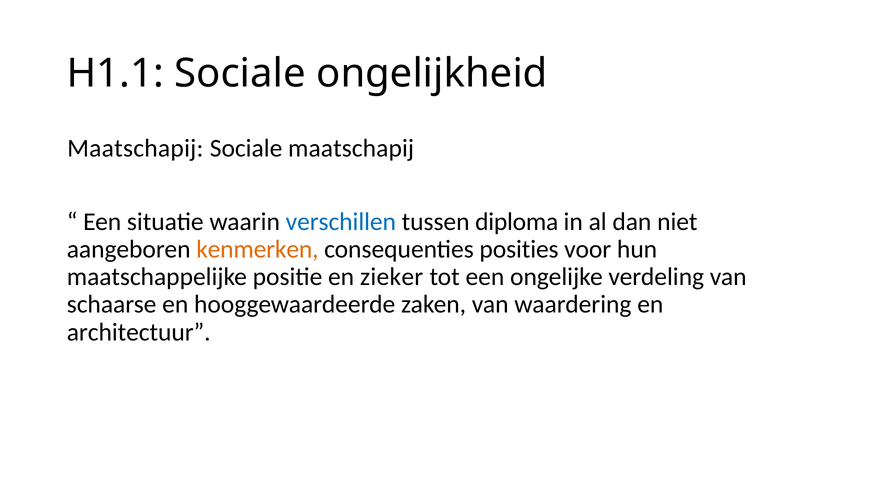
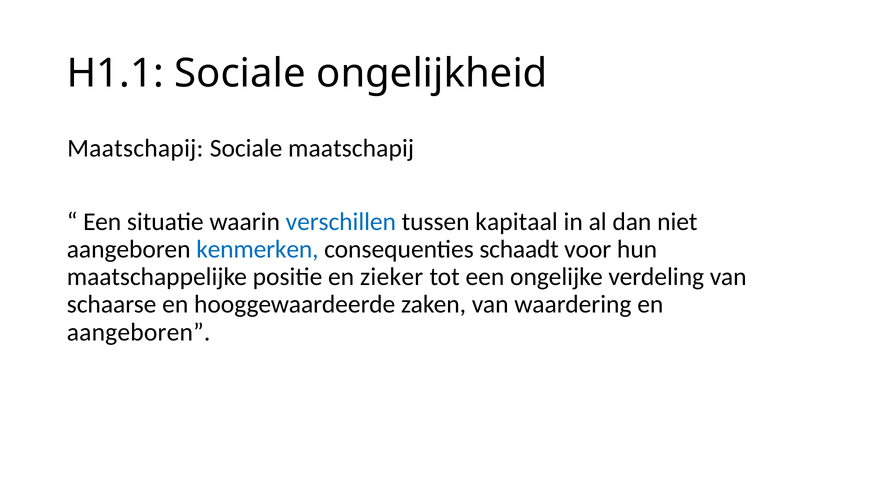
diploma: diploma -> kapitaal
kenmerken colour: orange -> blue
posities: posities -> schaadt
architectuur at (139, 332): architectuur -> aangeboren
